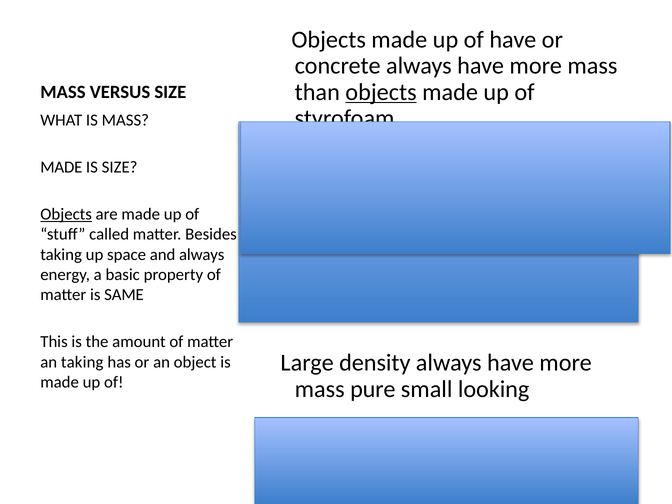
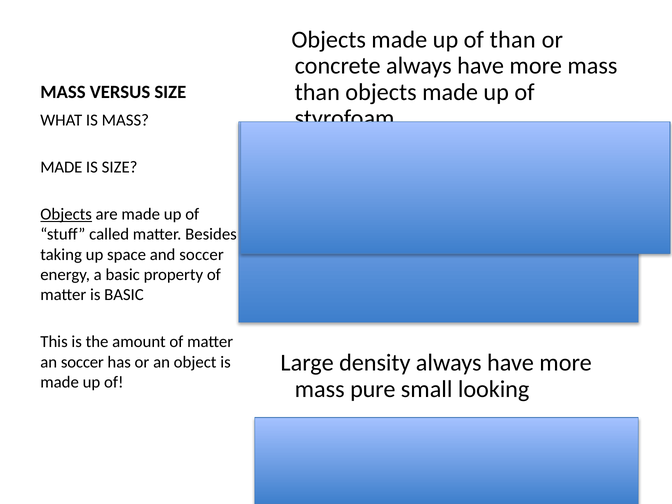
of have: have -> than
objects at (381, 92) underline: present -> none
and always: always -> soccer
is SAME: SAME -> BASIC
an taking: taking -> soccer
